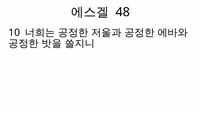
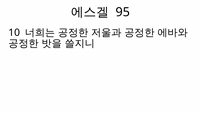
48: 48 -> 95
